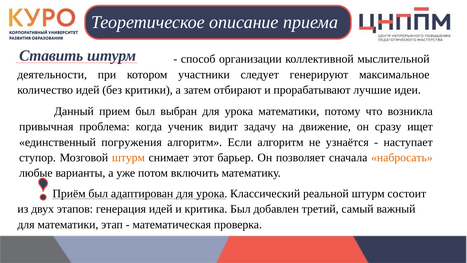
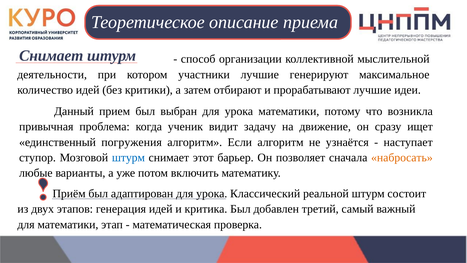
Ставить at (51, 56): Ставить -> Снимает
участники следует: следует -> лучшие
штурм at (128, 157) colour: orange -> blue
